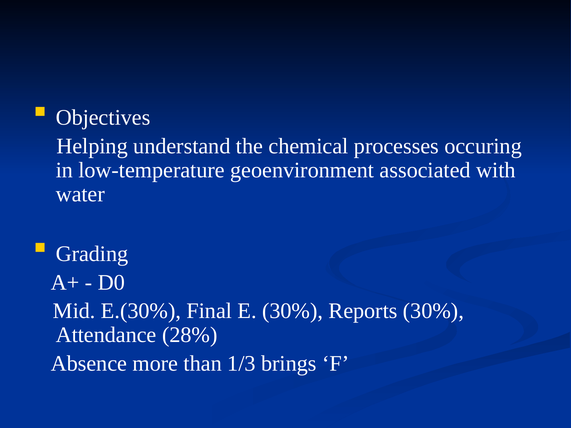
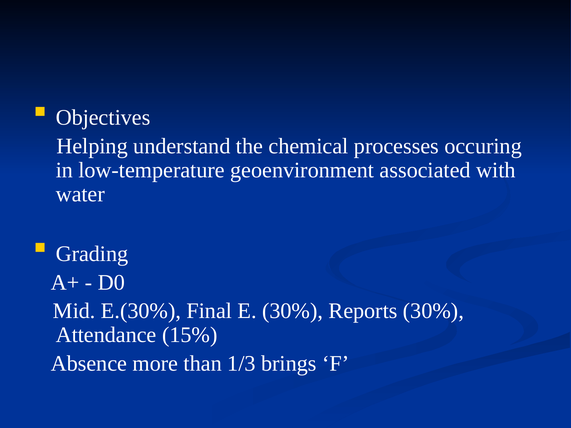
28%: 28% -> 15%
